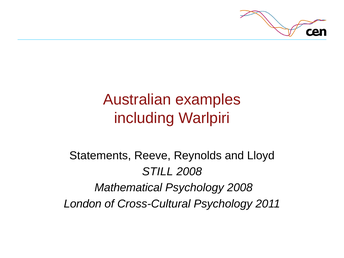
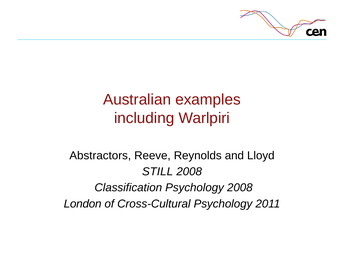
Statements: Statements -> Abstractors
Mathematical: Mathematical -> Classification
